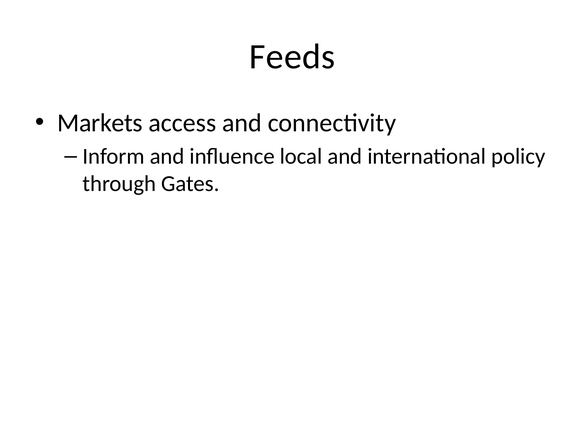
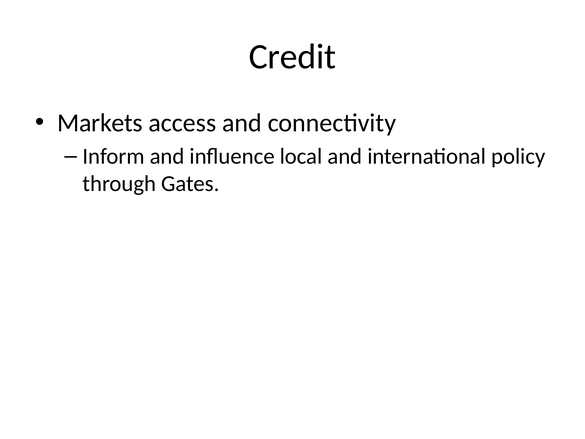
Feeds: Feeds -> Credit
